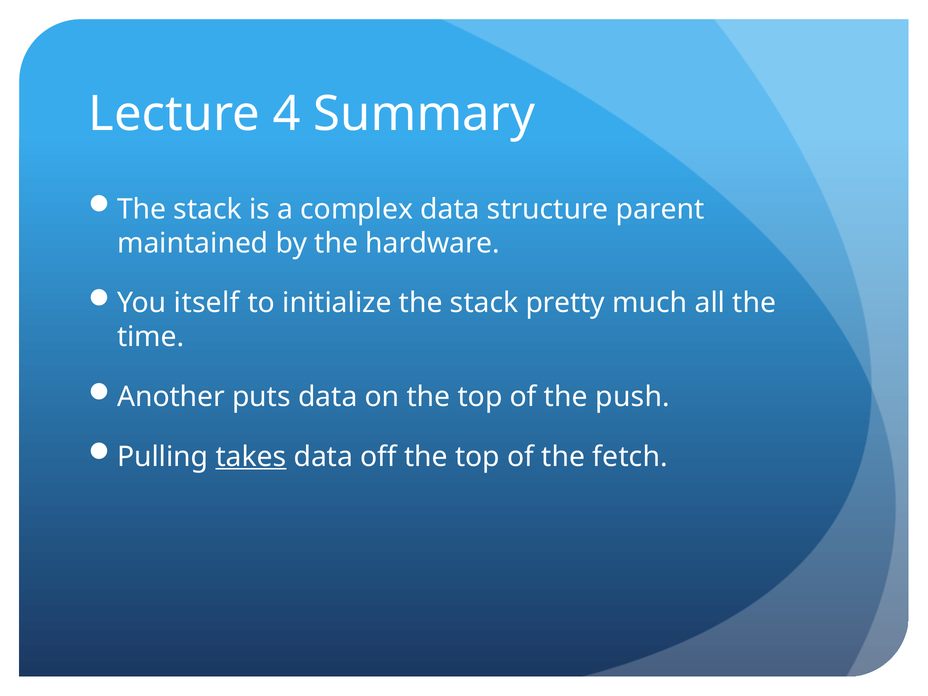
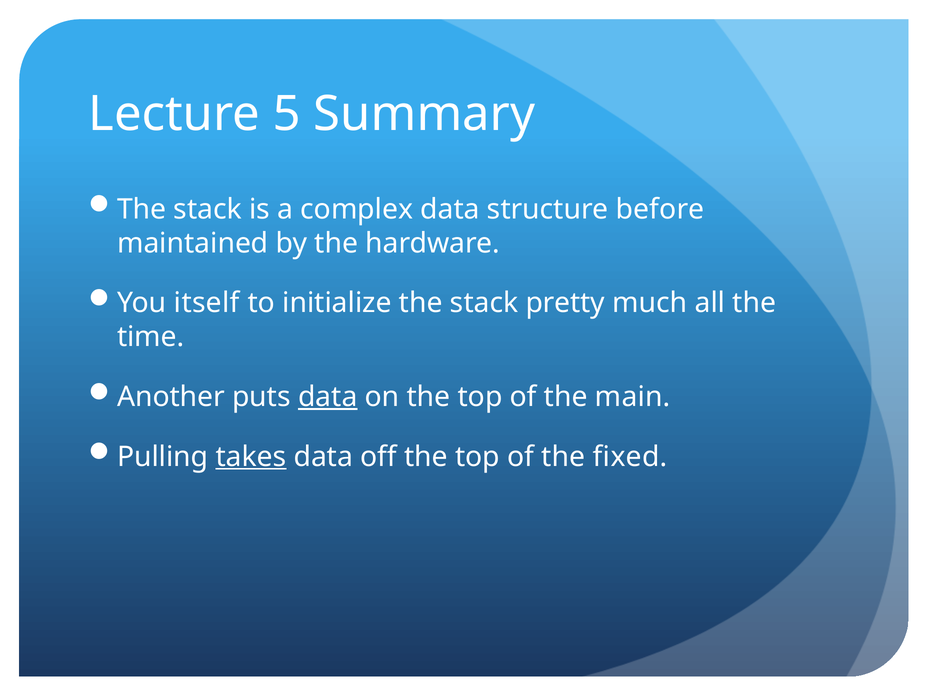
4: 4 -> 5
parent: parent -> before
data at (328, 397) underline: none -> present
push: push -> main
fetch: fetch -> fixed
